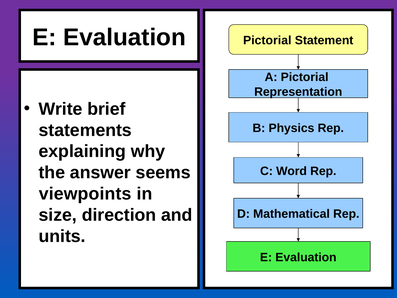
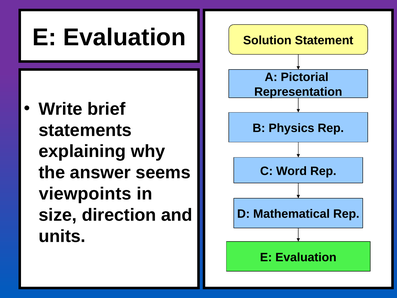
Pictorial at (267, 40): Pictorial -> Solution
